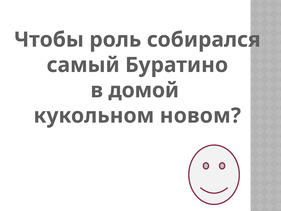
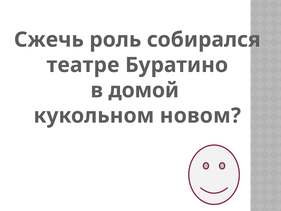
Чтобы: Чтобы -> Сжечь
самый: самый -> театре
